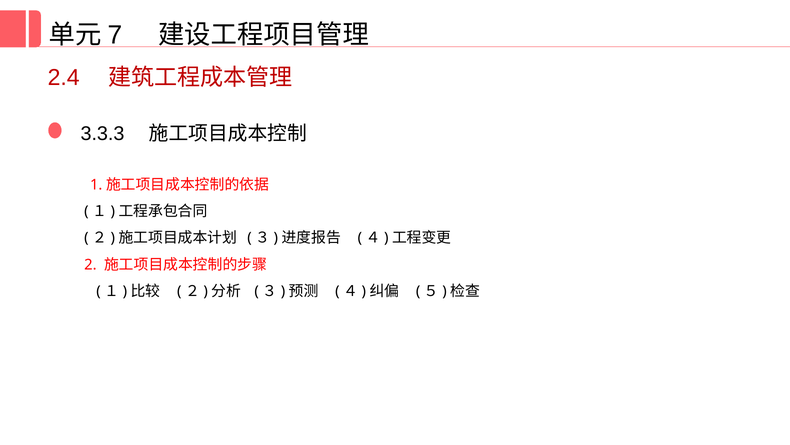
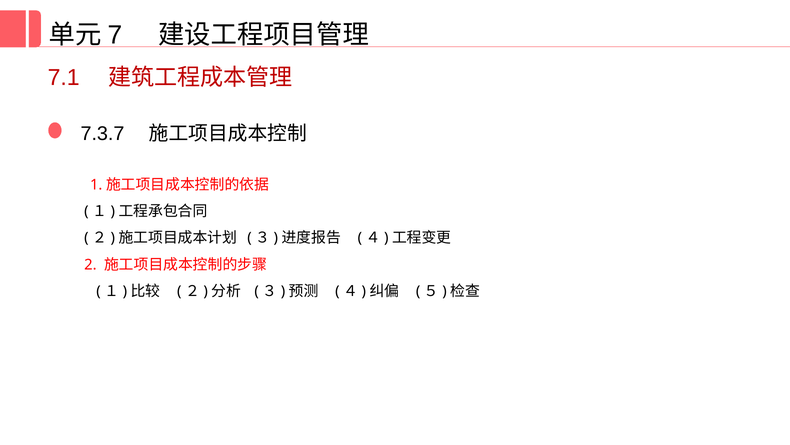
2.4: 2.4 -> 7.1
3.3.3: 3.3.3 -> 7.3.7
